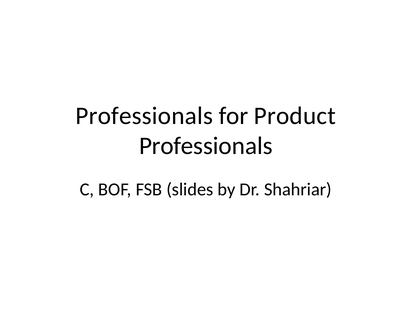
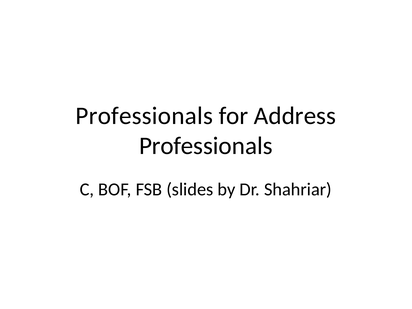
Product: Product -> Address
